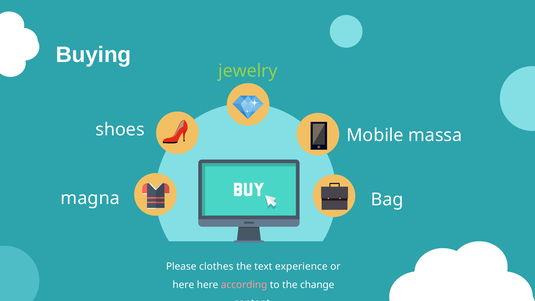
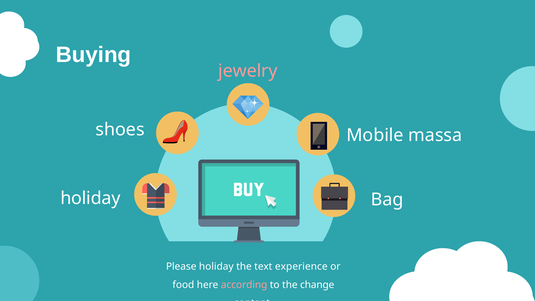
jewelry colour: light green -> pink
magna at (90, 198): magna -> holiday
Please clothes: clothes -> holiday
here at (183, 285): here -> food
